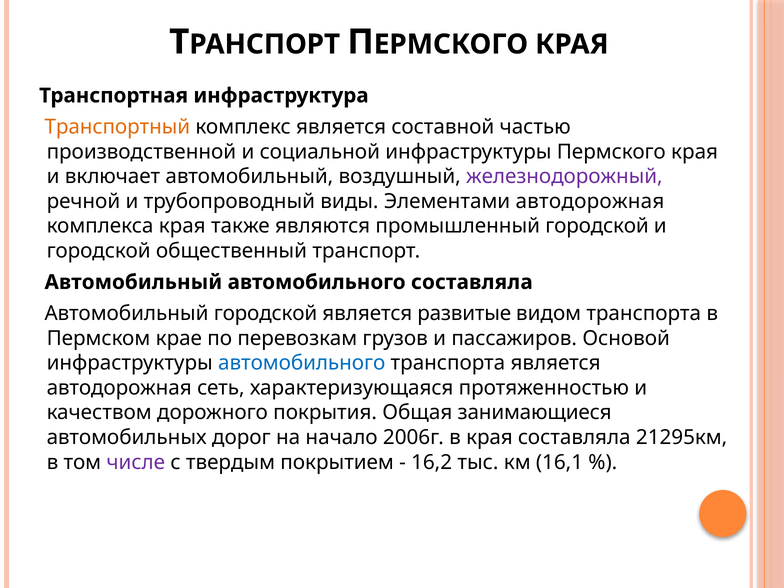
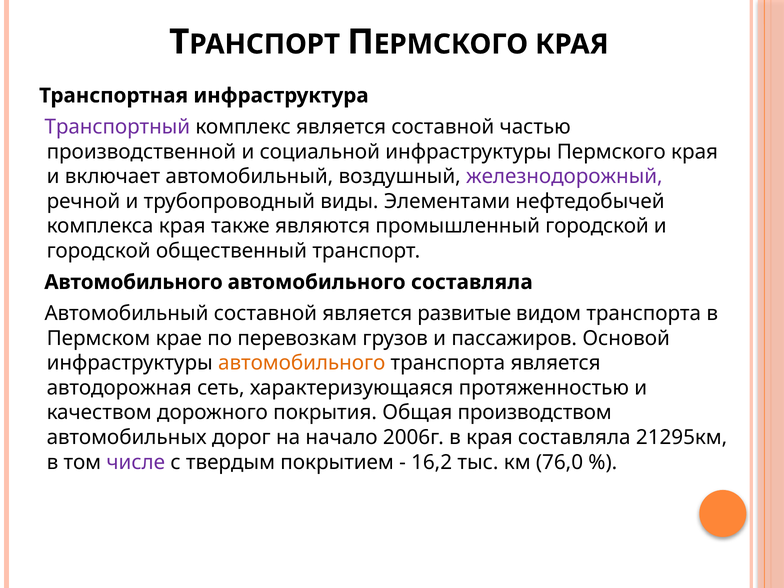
Транспортный colour: orange -> purple
Элементами автодорожная: автодорожная -> нефтедобычей
Автомобильный at (133, 282): Автомобильный -> Автомобильного
Автомобильный городской: городской -> составной
автомобильного at (302, 363) colour: blue -> orange
занимающиеся: занимающиеся -> производством
16,1: 16,1 -> 76,0
